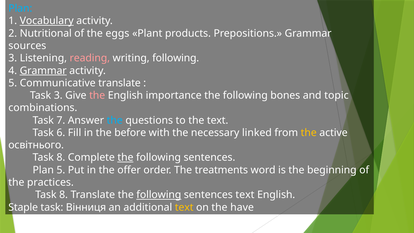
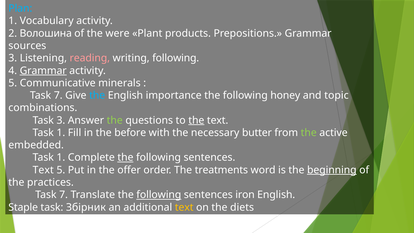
Vocabulary underline: present -> none
Nutritional: Nutritional -> Волошина
eggs: eggs -> were
Communicative translate: translate -> minerals
3 at (58, 95): 3 -> 7
the at (97, 95) colour: pink -> light blue
bones: bones -> honey
Task 7: 7 -> 3
the at (115, 120) colour: light blue -> light green
the at (196, 120) underline: none -> present
6 at (61, 133): 6 -> 1
linked: linked -> butter
the at (309, 133) colour: yellow -> light green
освітнього: освітнього -> embedded
8 at (61, 157): 8 -> 1
Plan at (43, 170): Plan -> Text
beginning underline: none -> present
8 at (64, 195): 8 -> 7
sentences text: text -> iron
Вінниця: Вінниця -> Збірник
have: have -> diets
